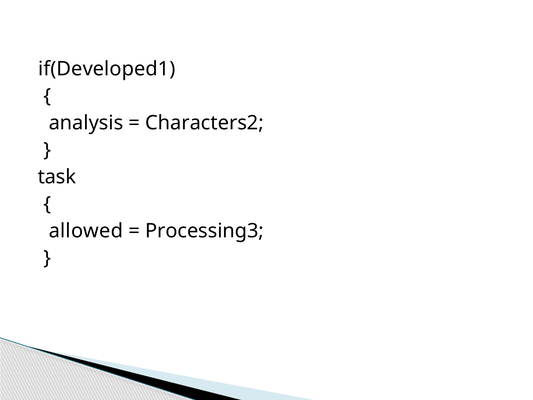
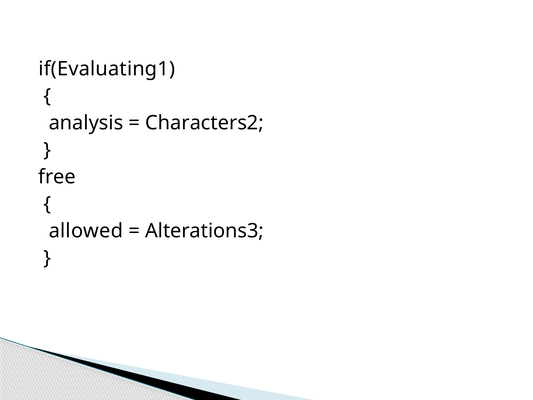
if(Developed1: if(Developed1 -> if(Evaluating1
task: task -> free
Processing3: Processing3 -> Alterations3
